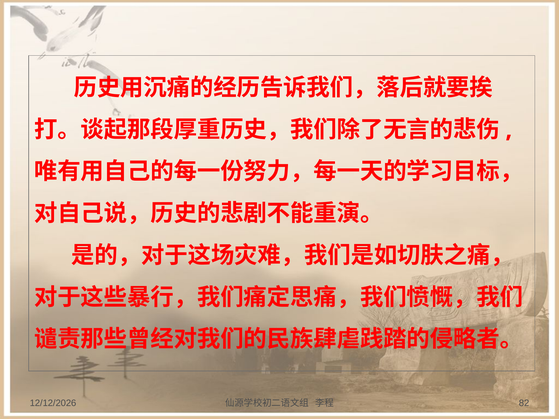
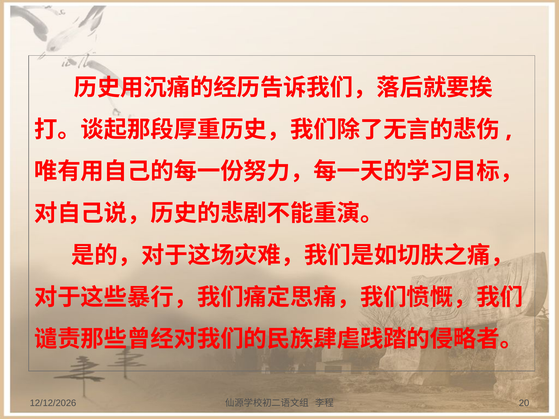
82: 82 -> 20
